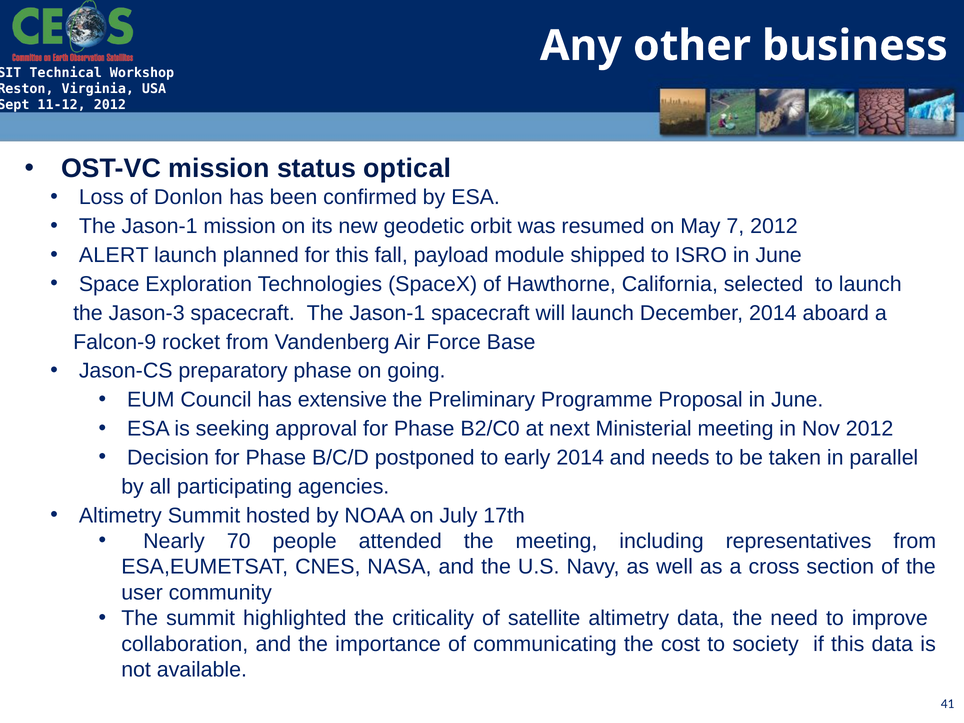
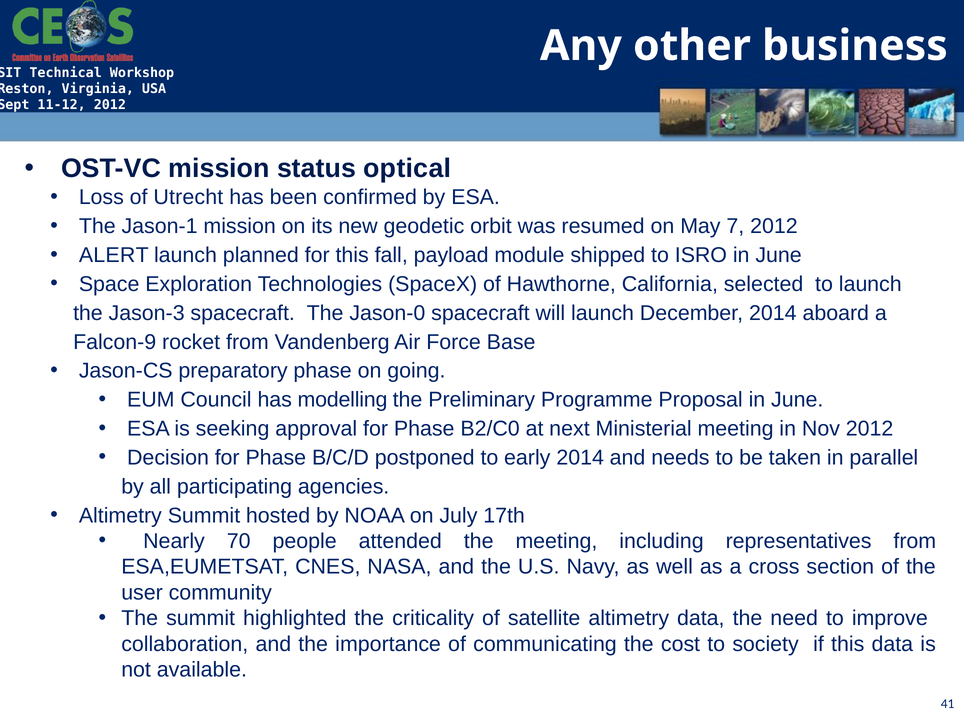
Donlon: Donlon -> Utrecht
spacecraft The Jason-1: Jason-1 -> Jason-0
extensive: extensive -> modelling
